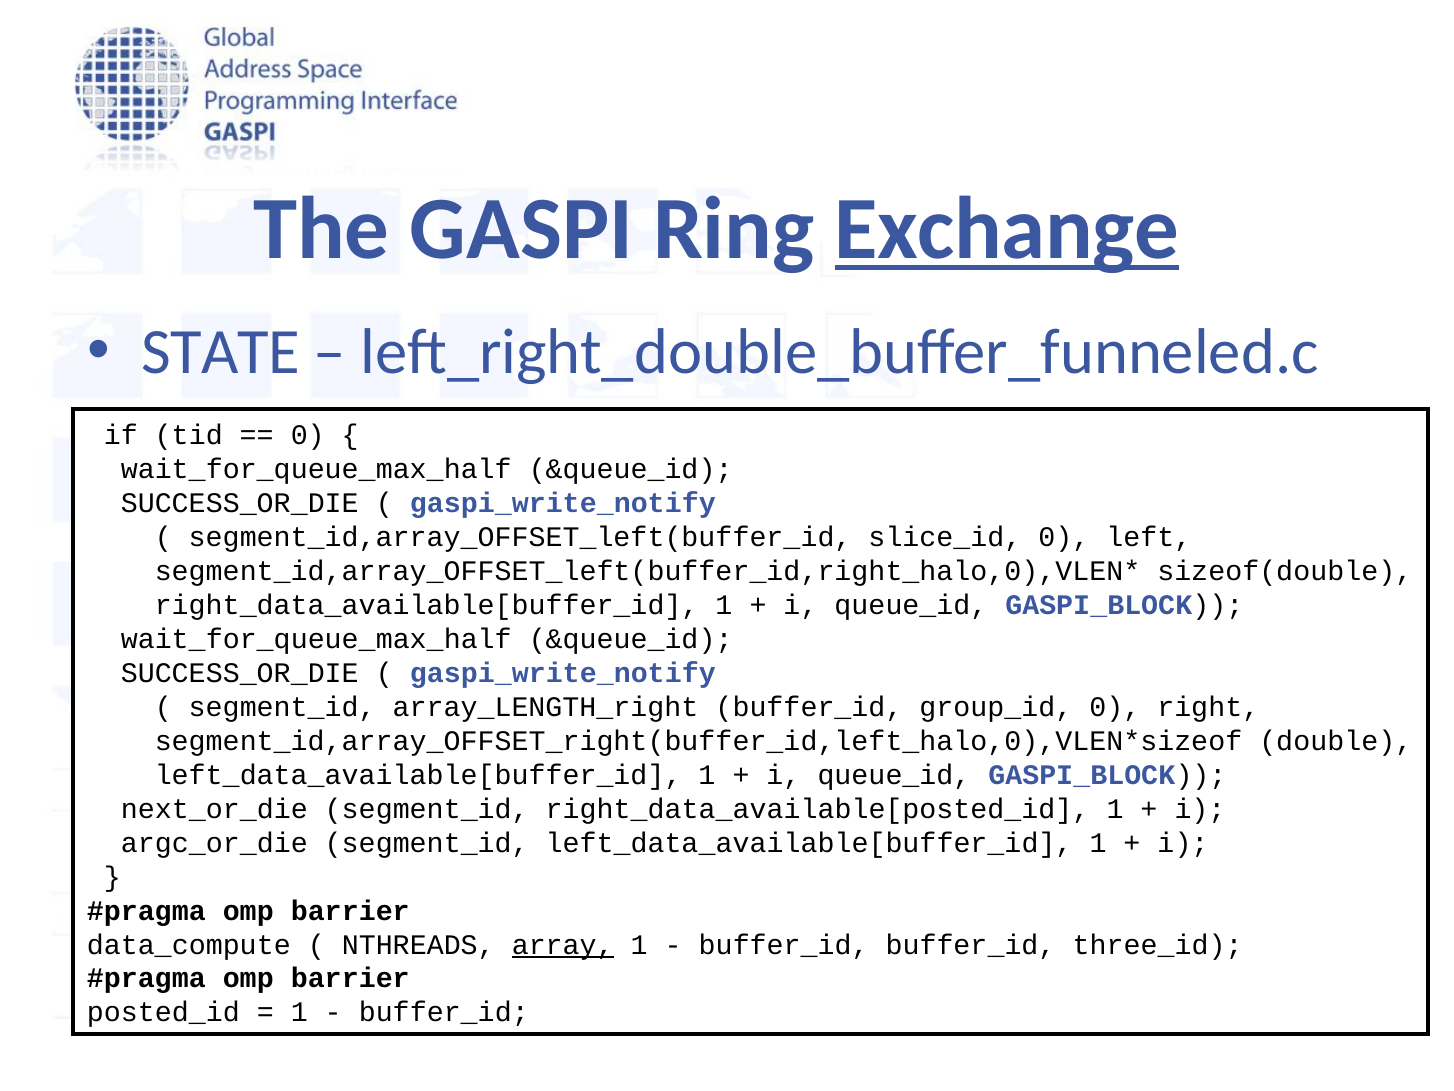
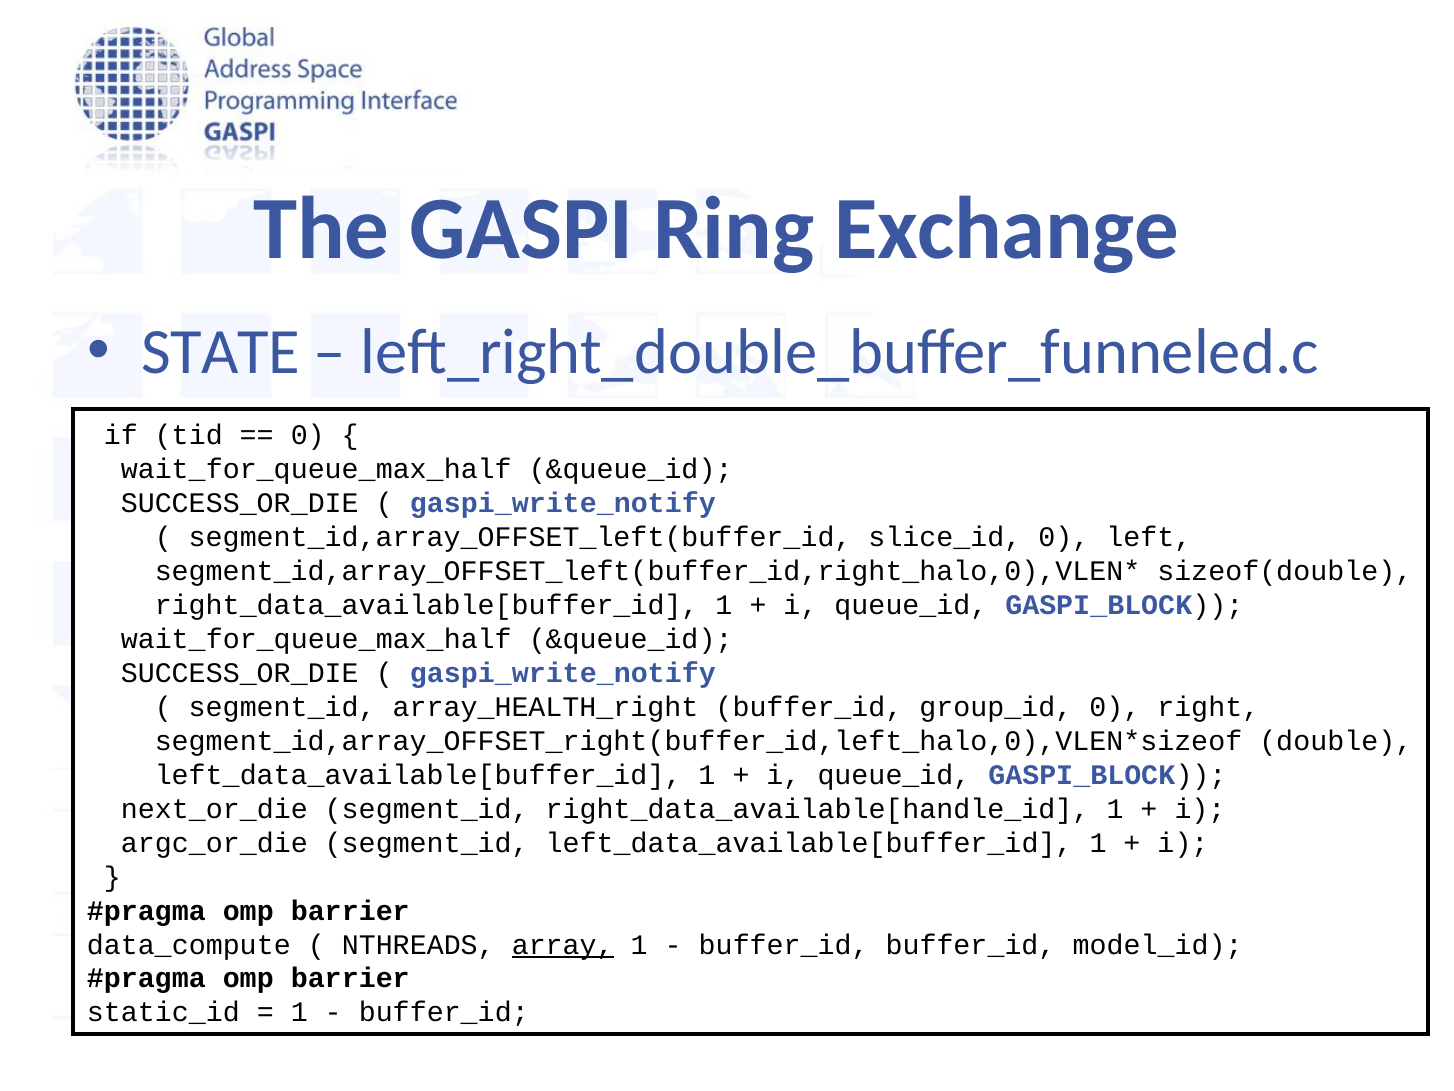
Exchange underline: present -> none
array_LENGTH_right: array_LENGTH_right -> array_HEALTH_right
right_data_available[posted_id: right_data_available[posted_id -> right_data_available[handle_id
three_id: three_id -> model_id
posted_id: posted_id -> static_id
